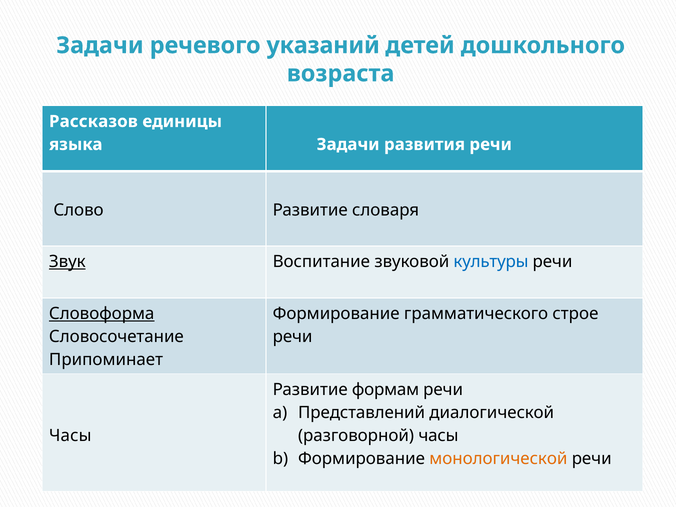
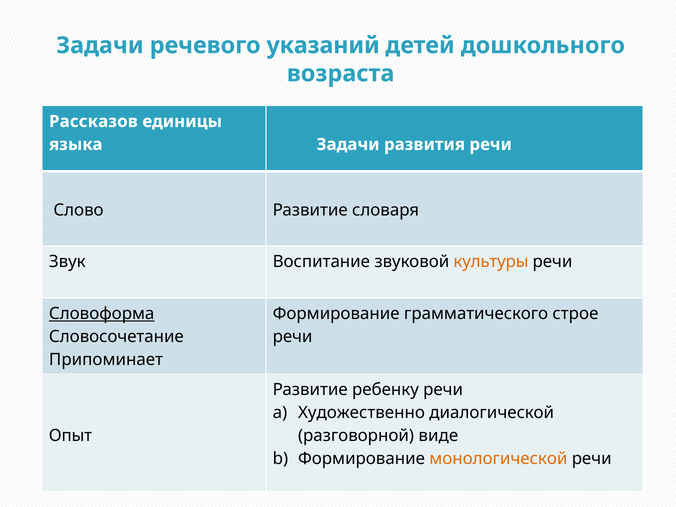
Звук underline: present -> none
культуры colour: blue -> orange
формам: формам -> ребенку
Представлений: Представлений -> Художественно
Часы at (70, 436): Часы -> Опыт
разговорной часы: часы -> виде
